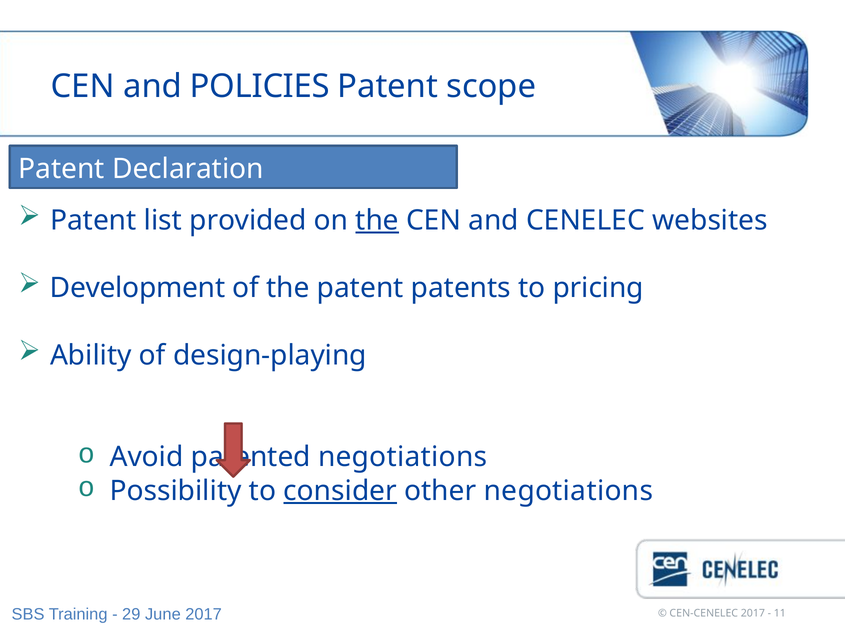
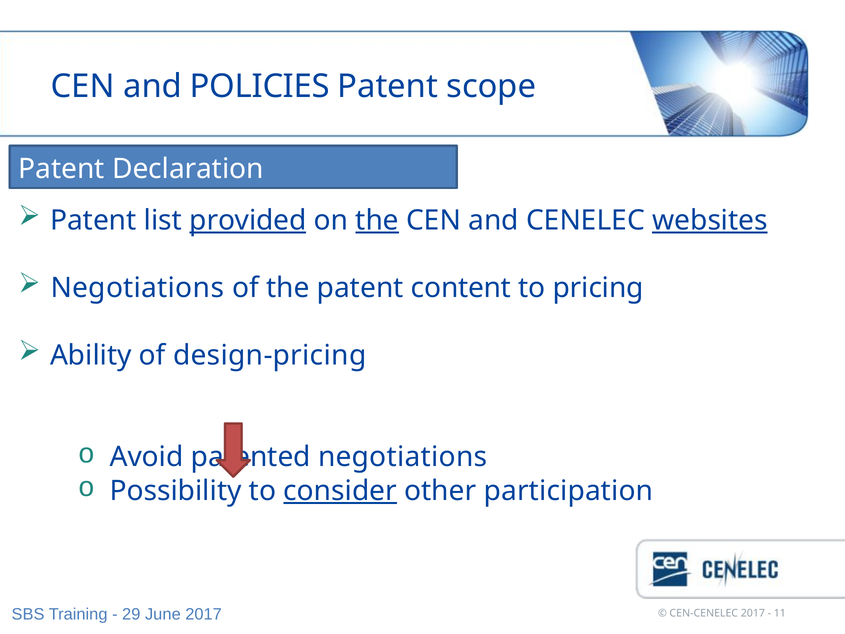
provided underline: none -> present
websites underline: none -> present
Development at (138, 288): Development -> Negotiations
patents: patents -> content
design-playing: design-playing -> design-pricing
other negotiations: negotiations -> participation
